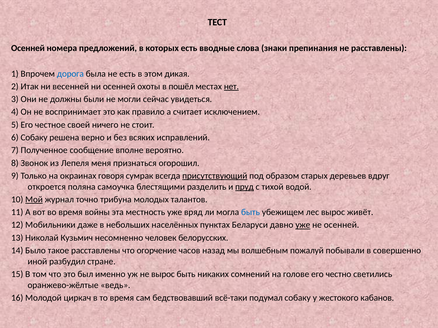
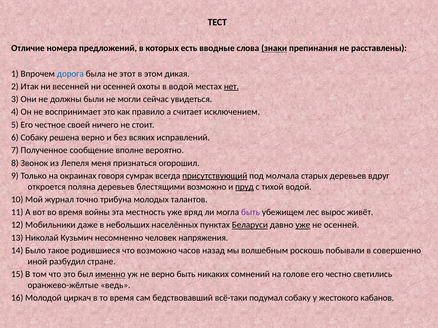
Осенней at (28, 48): Осенней -> Отличие
знаки underline: none -> present
не есть: есть -> этот
в пошёл: пошёл -> водой
образом: образом -> молчала
поляна самоучка: самоучка -> деревьев
блестящими разделить: разделить -> возможно
Мой underline: present -> none
быть at (251, 213) colour: blue -> purple
Беларуси underline: none -> present
белорусских: белорусских -> напряжения
такое расставлены: расставлены -> родившиеся
что огорчение: огорчение -> возможно
пожалуй: пожалуй -> роскошь
именно underline: none -> present
не вырос: вырос -> верно
